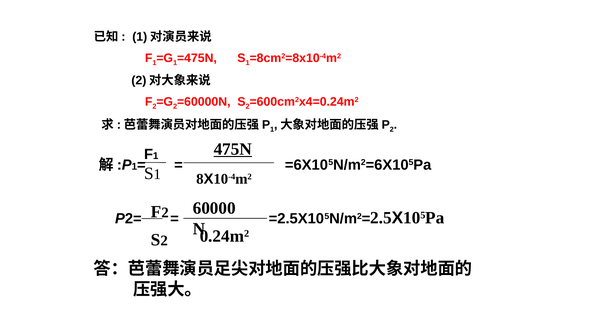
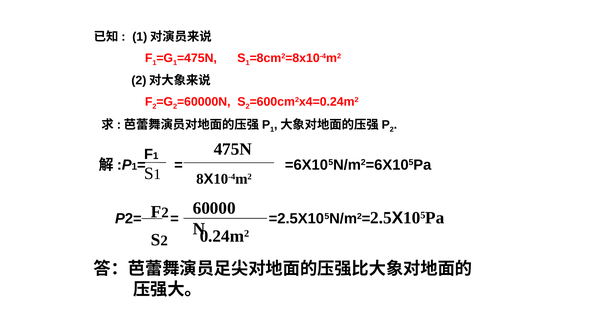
475N underline: present -> none
